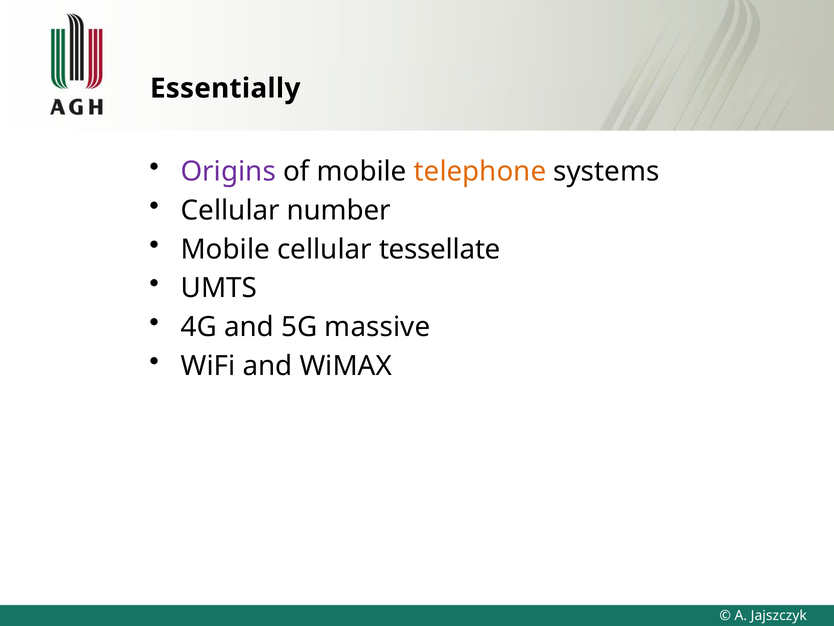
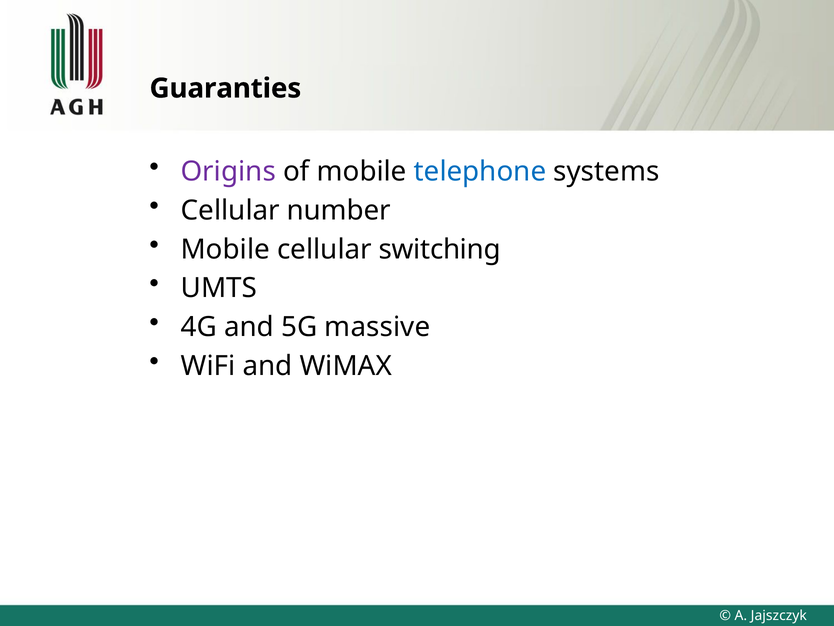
Essentially: Essentially -> Guaranties
telephone colour: orange -> blue
tessellate: tessellate -> switching
